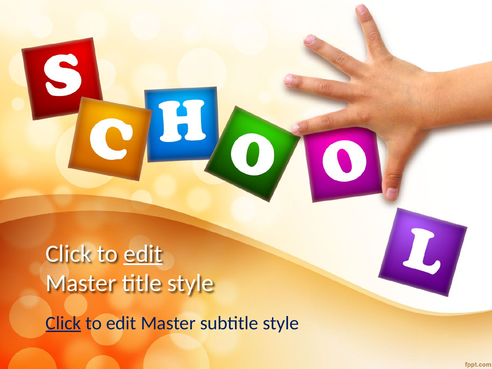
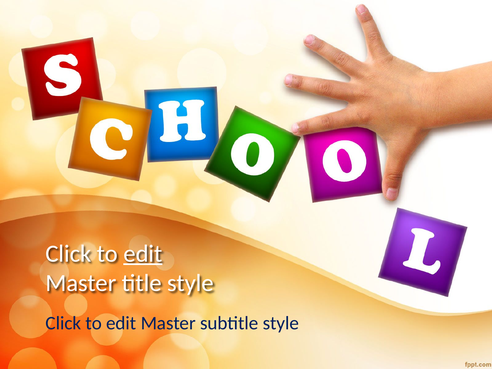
Click at (63, 323) underline: present -> none
